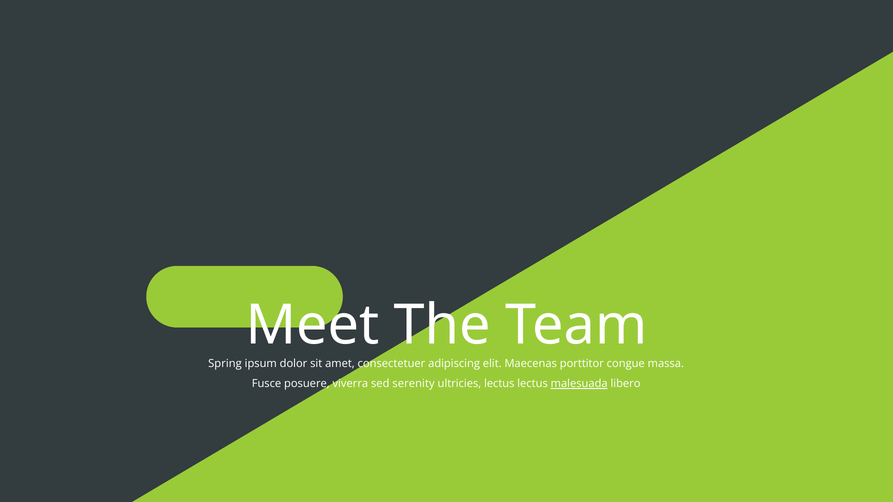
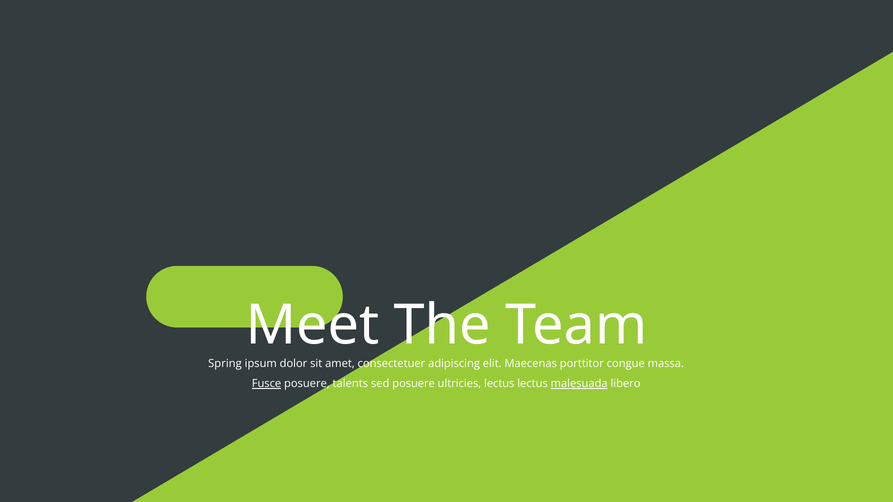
Fusce underline: none -> present
viverra: viverra -> talents
sed serenity: serenity -> posuere
